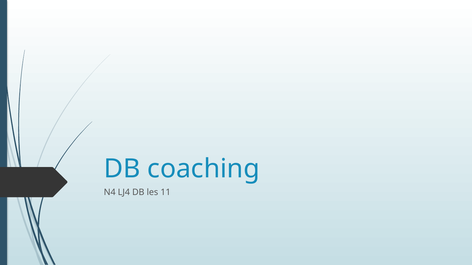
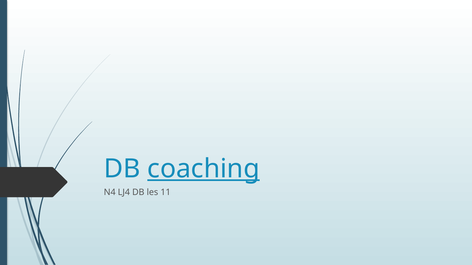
coaching underline: none -> present
